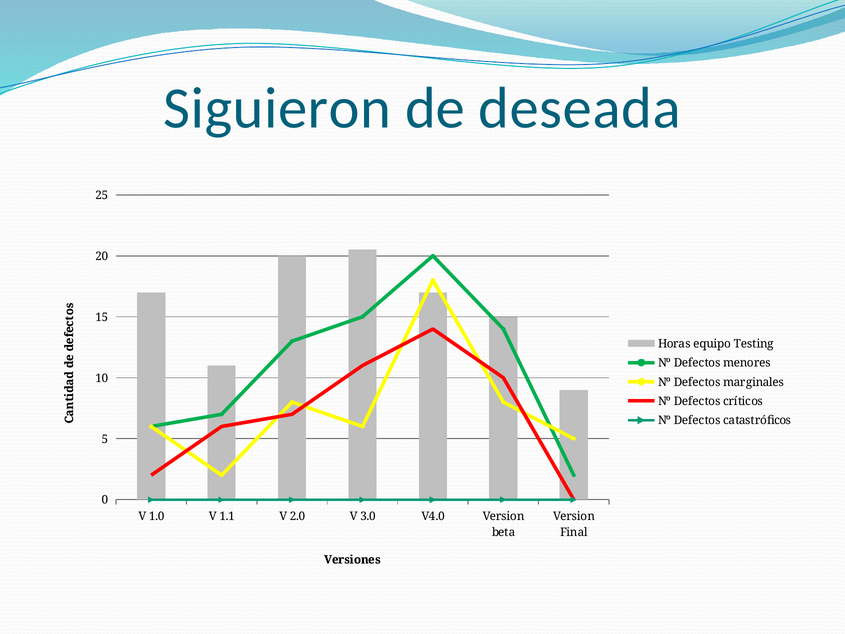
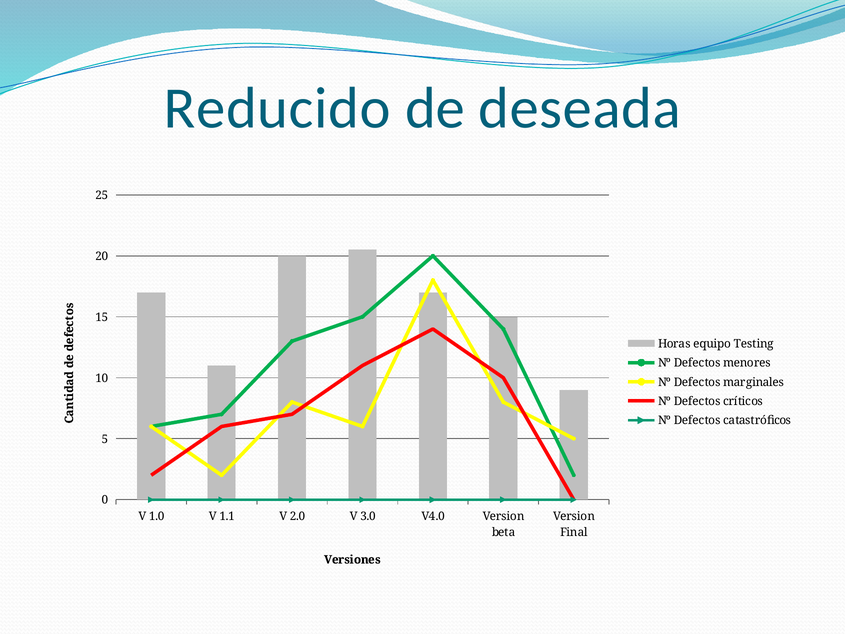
Siguieron: Siguieron -> Reducido
